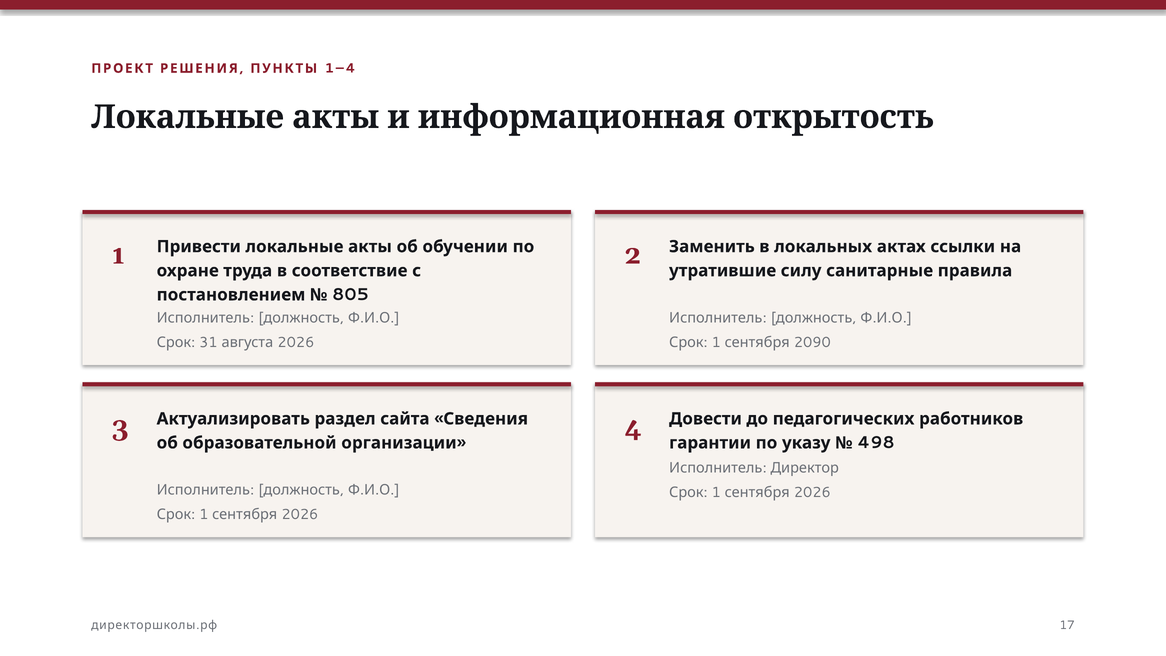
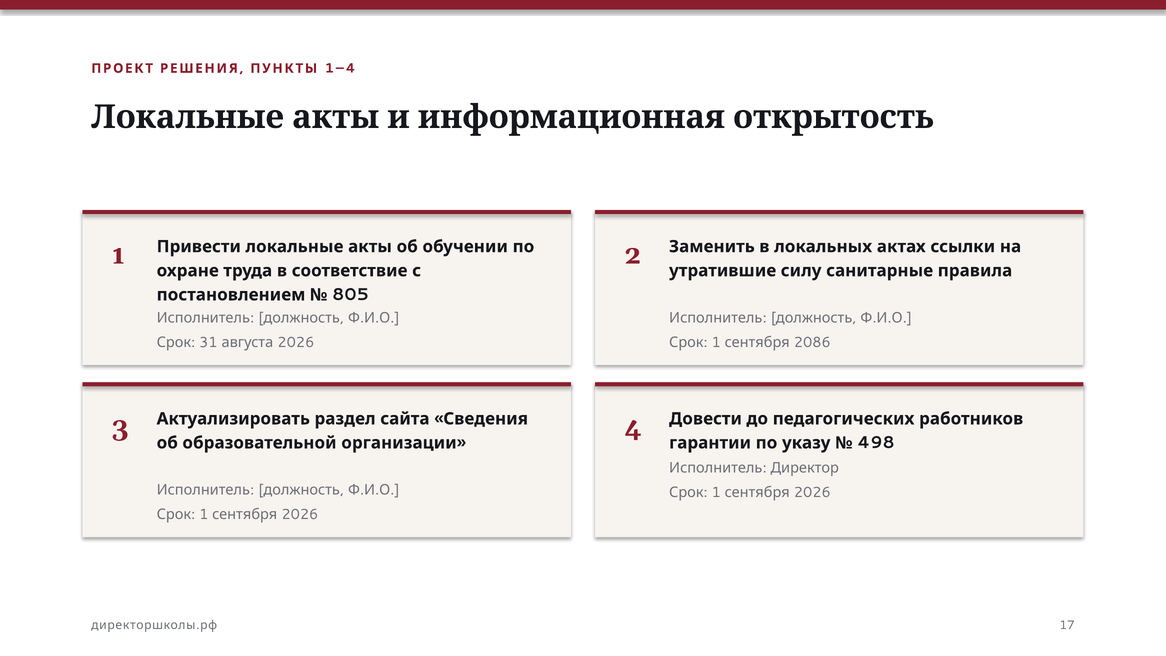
2090: 2090 -> 2086
